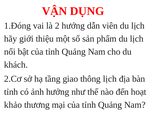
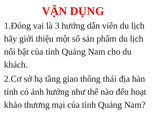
2: 2 -> 3
thông lịch: lịch -> thái
